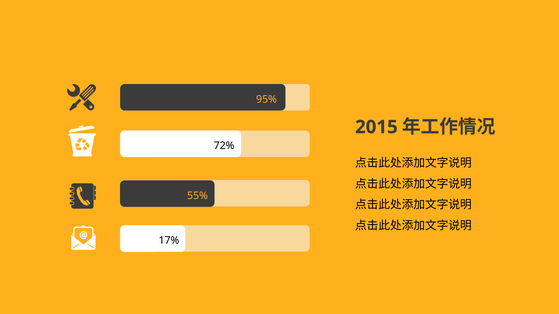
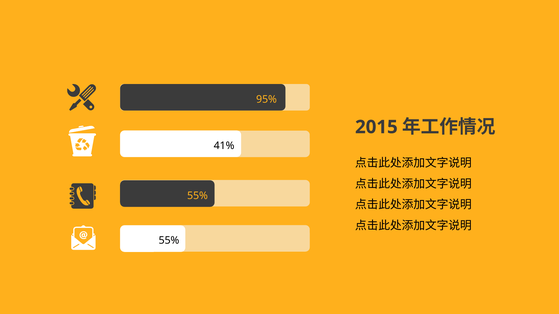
72%: 72% -> 41%
17% at (169, 241): 17% -> 55%
